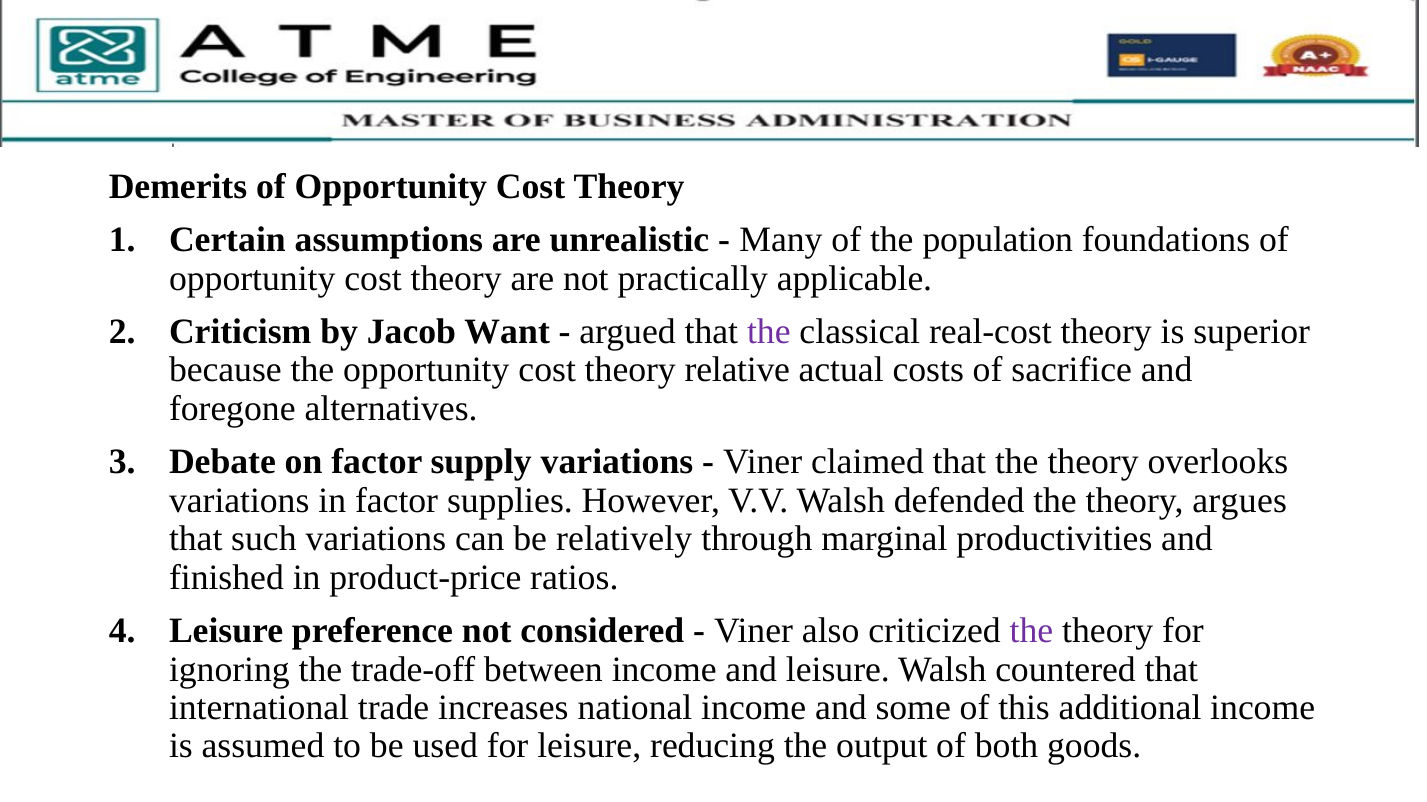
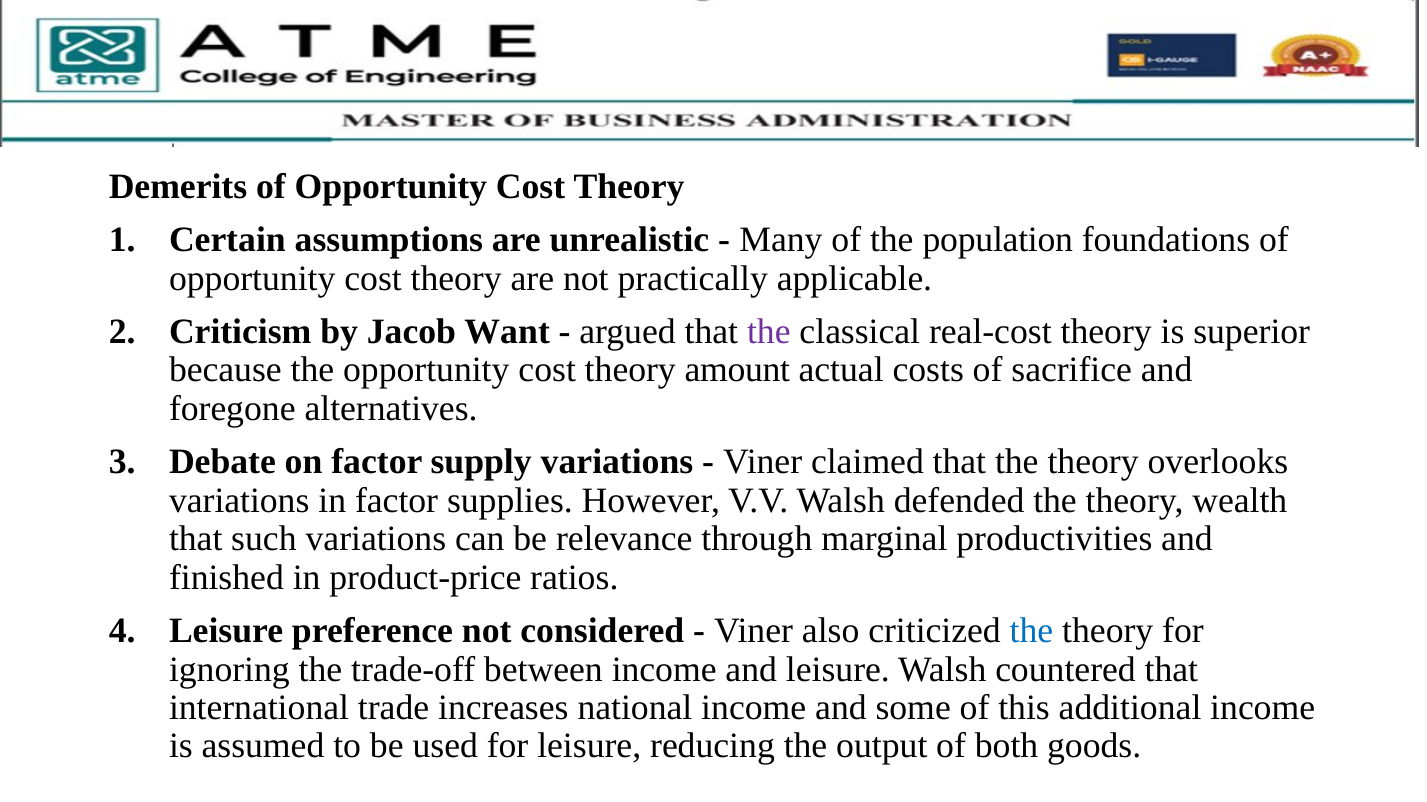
relative: relative -> amount
argues: argues -> wealth
relatively: relatively -> relevance
the at (1032, 631) colour: purple -> blue
